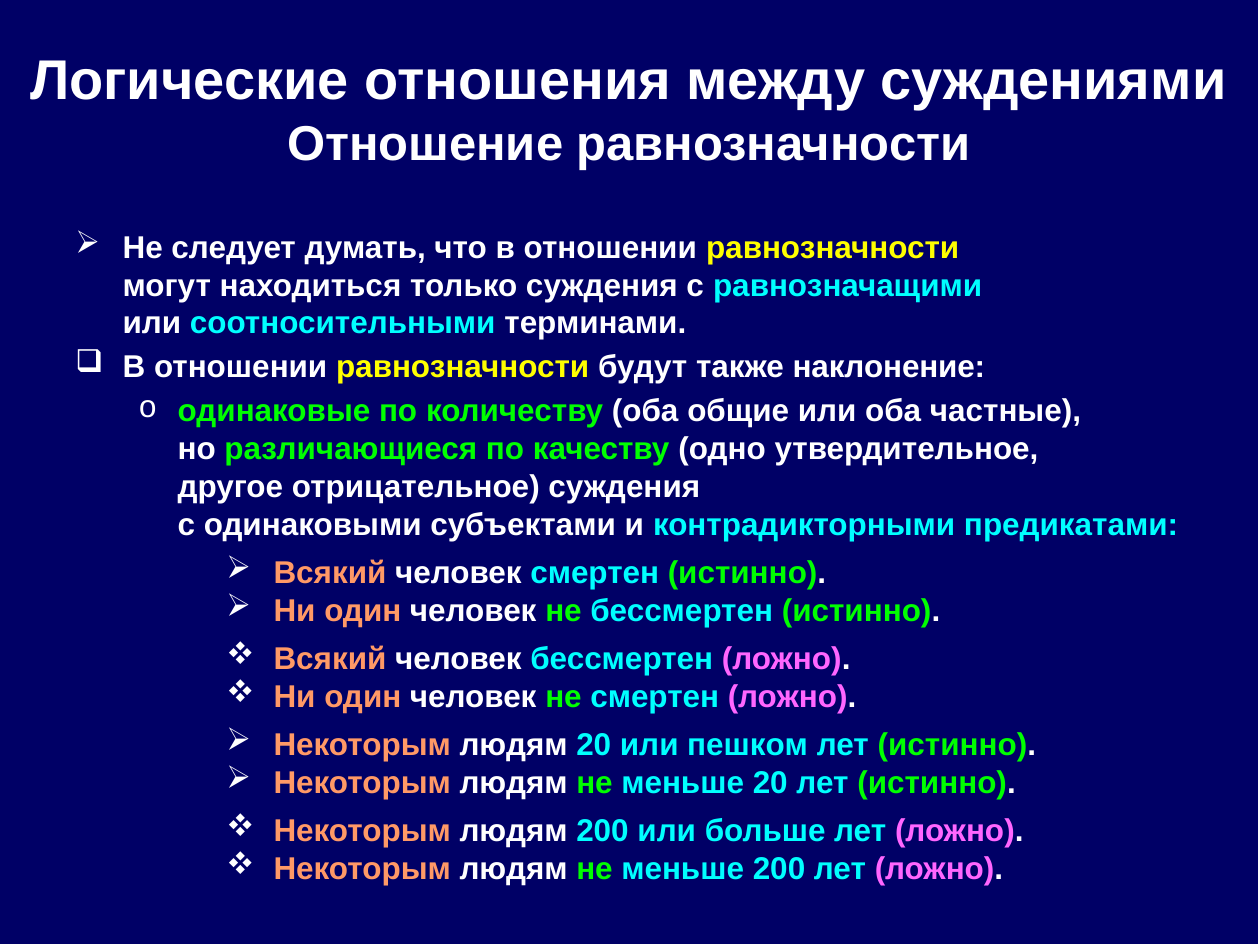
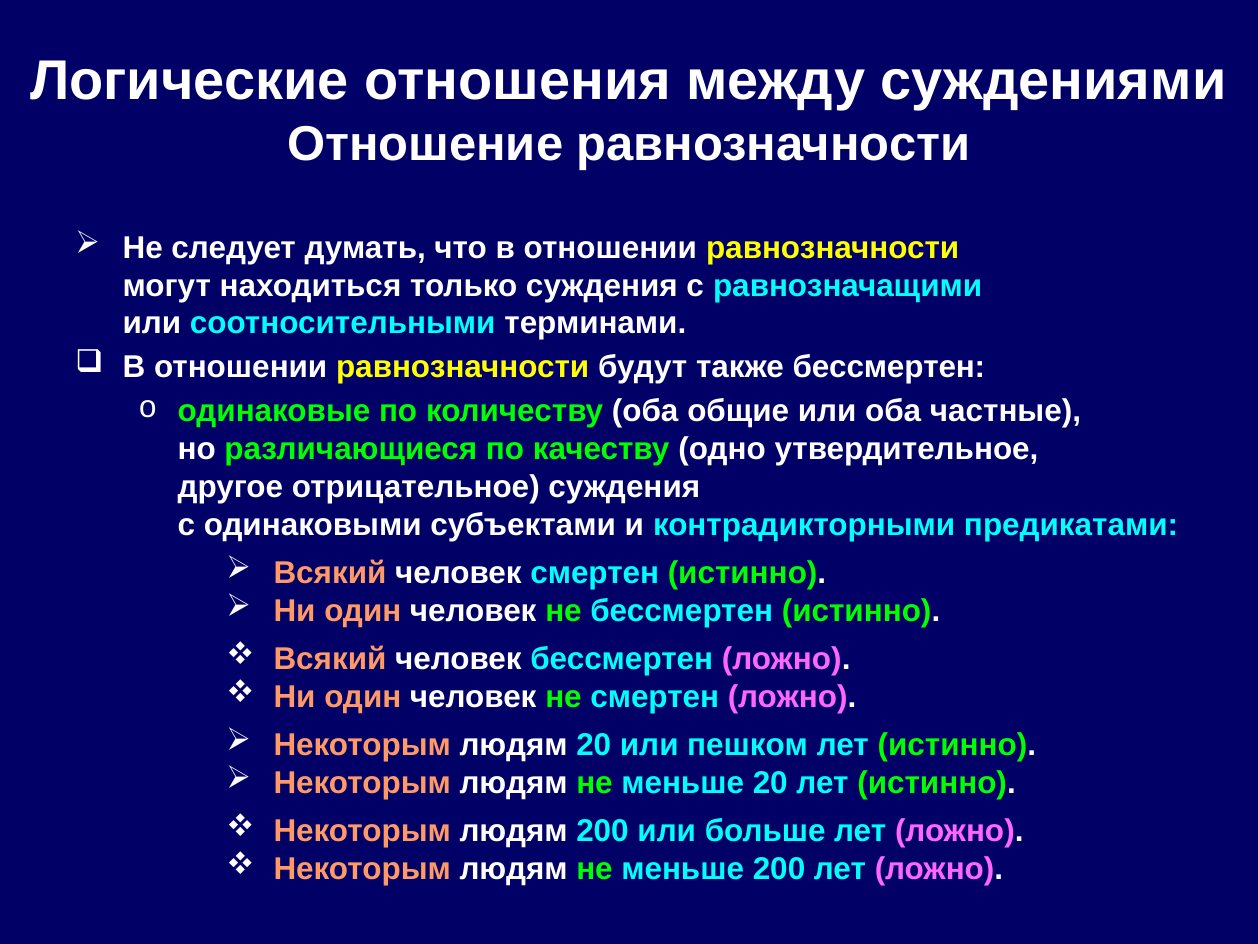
также наклонение: наклонение -> бессмертен
